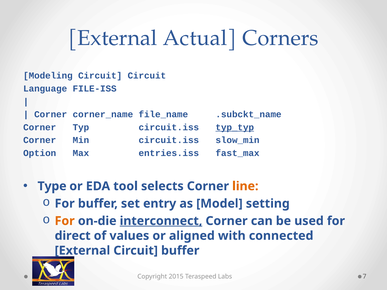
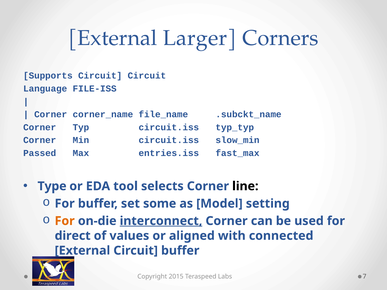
Actual: Actual -> Larger
Modeling: Modeling -> Supports
typ_typ underline: present -> none
Option: Option -> Passed
line colour: orange -> black
entry: entry -> some
